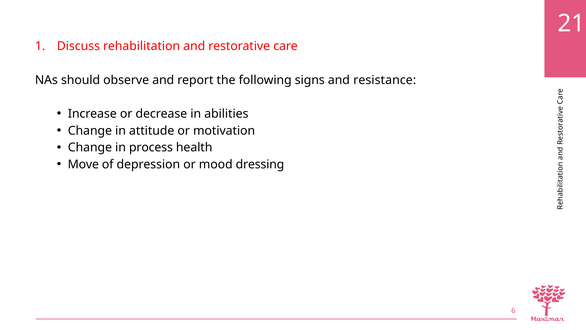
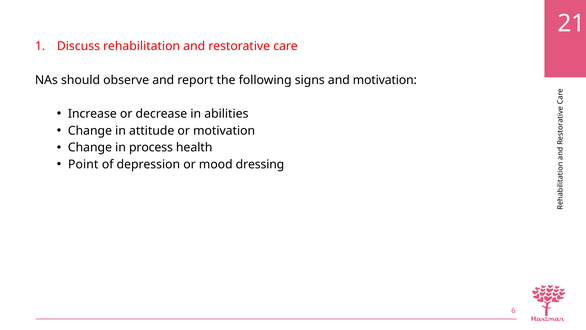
and resistance: resistance -> motivation
Move: Move -> Point
